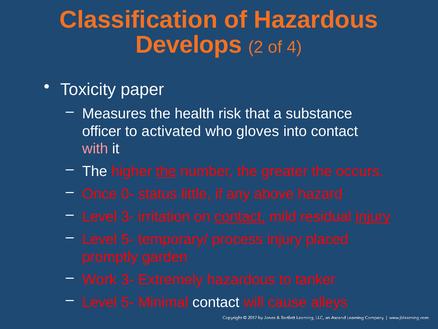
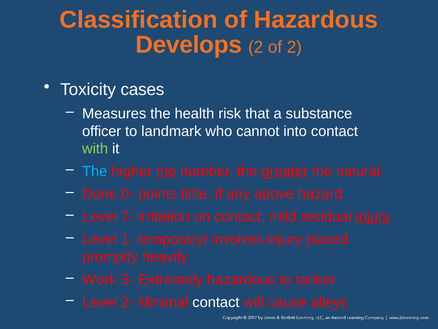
of 4: 4 -> 2
paper: paper -> cases
activated: activated -> landmark
gloves: gloves -> cannot
with colour: pink -> light green
The at (95, 171) colour: white -> light blue
greater underline: none -> present
occurs: occurs -> natural
Once: Once -> Done
status: status -> points
Level 3-: 3- -> 7-
contact at (240, 216) underline: present -> none
5- at (128, 239): 5- -> 1-
process: process -> involves
garden: garden -> heavily
5- at (128, 302): 5- -> 2-
